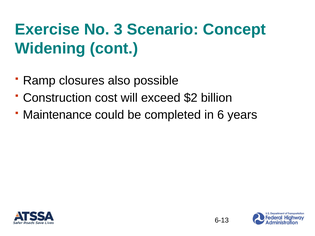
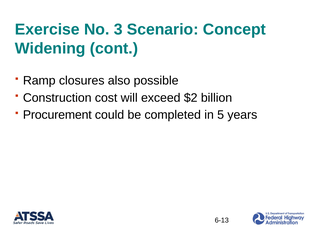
Maintenance: Maintenance -> Procurement
6: 6 -> 5
